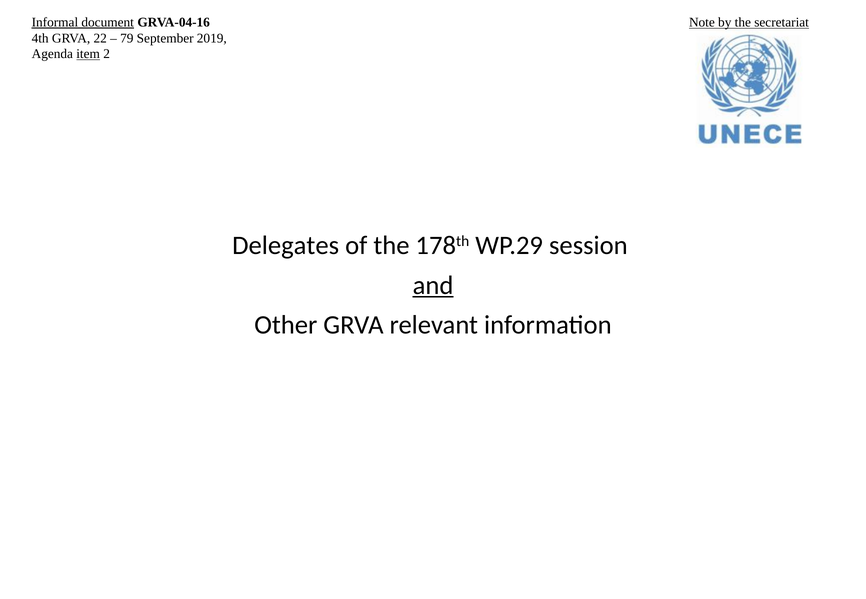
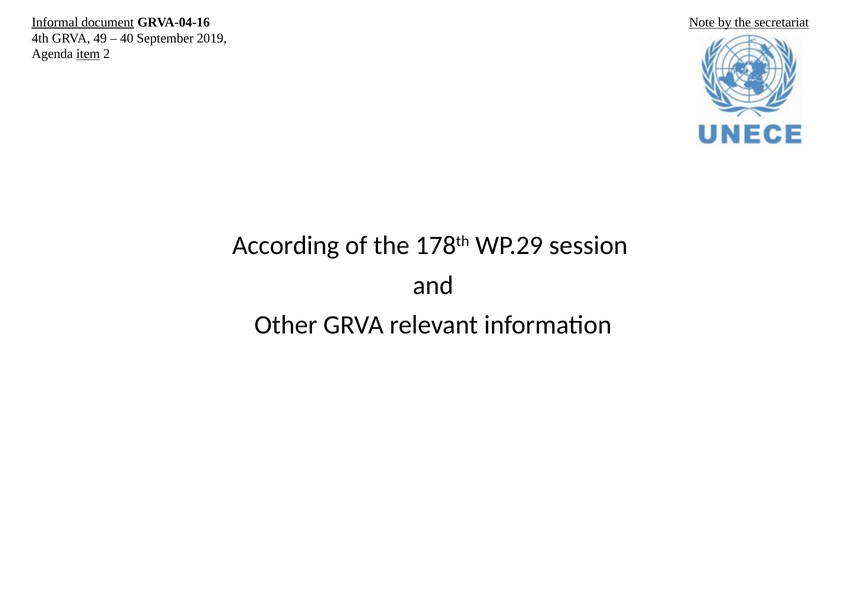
22: 22 -> 49
79: 79 -> 40
Delegates: Delegates -> According
and underline: present -> none
